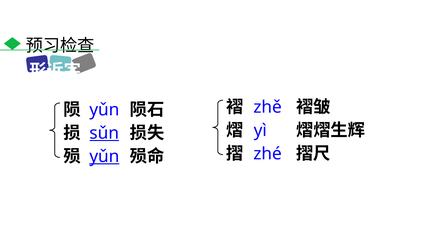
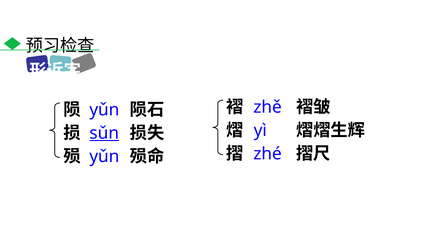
yǔn at (104, 156) underline: present -> none
